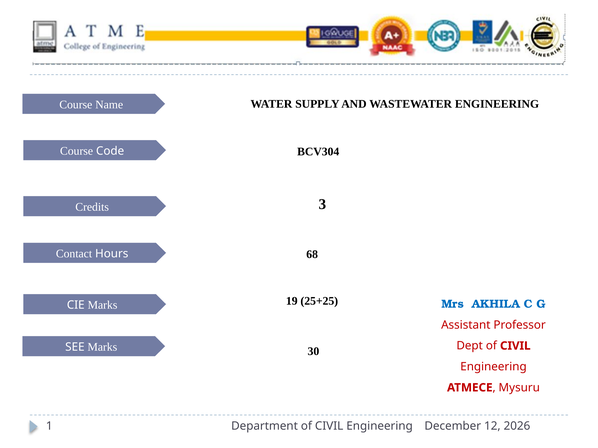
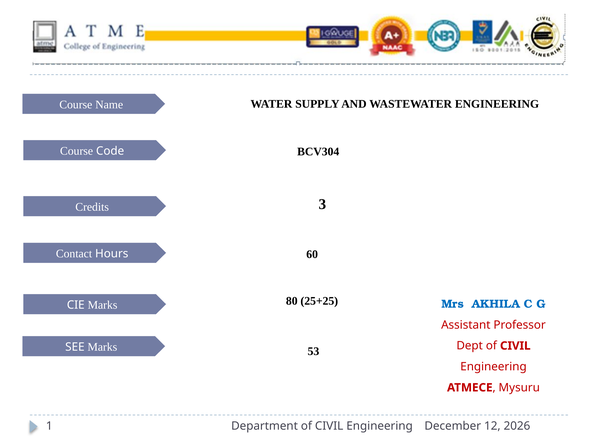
68: 68 -> 60
19: 19 -> 80
30: 30 -> 53
